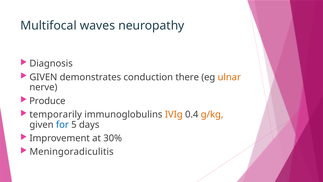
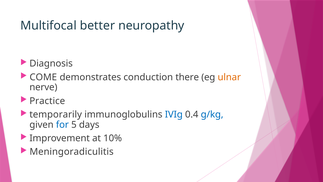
waves: waves -> better
GIVEN at (43, 77): GIVEN -> COME
Produce: Produce -> Practice
IVIg colour: orange -> blue
g/kg colour: orange -> blue
30%: 30% -> 10%
